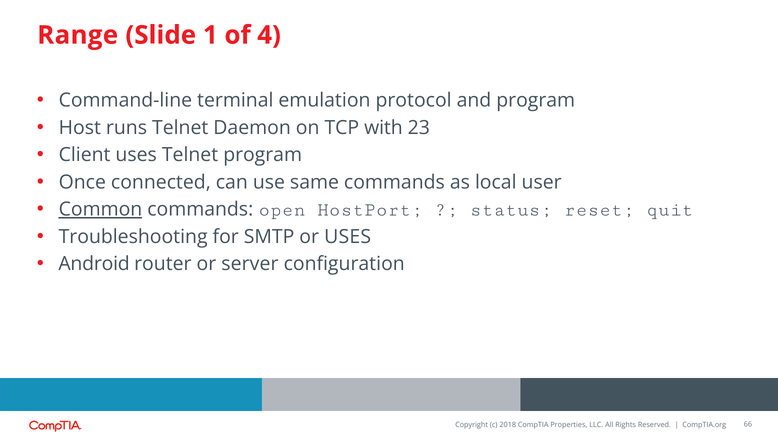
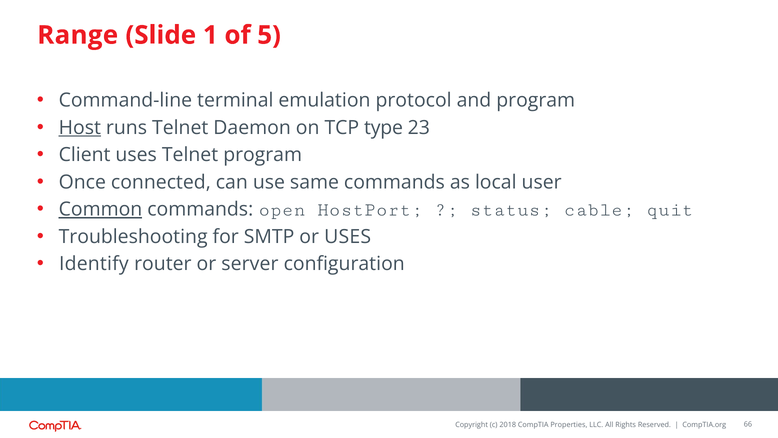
4: 4 -> 5
Host underline: none -> present
with: with -> type
reset: reset -> cable
Android: Android -> Identify
